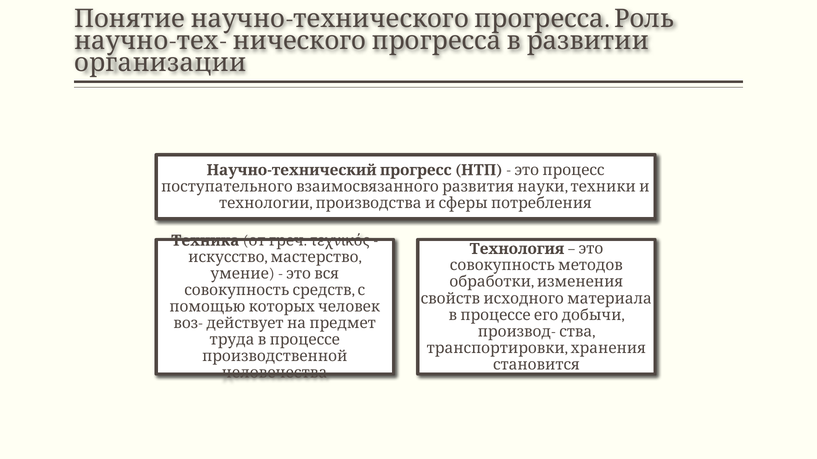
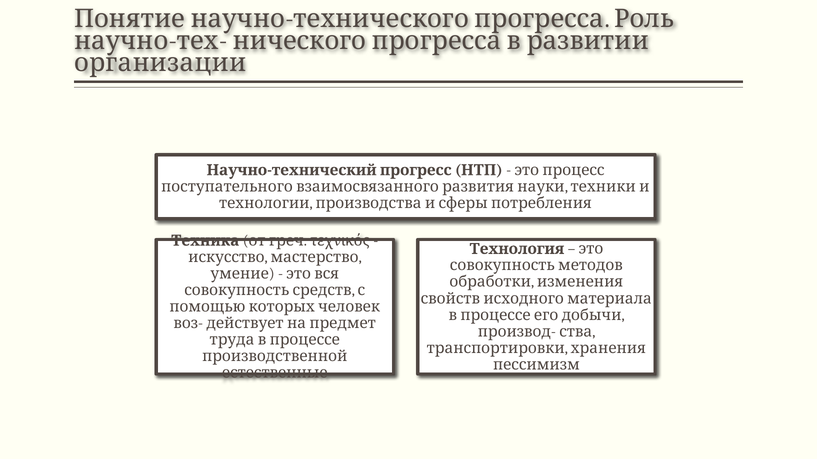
становится: становится -> пессимизм
человечества: человечества -> естественные
